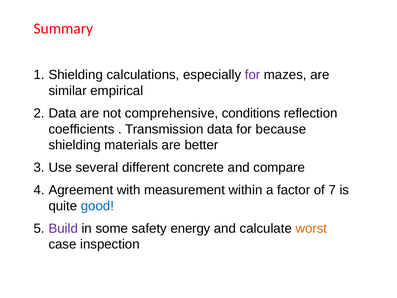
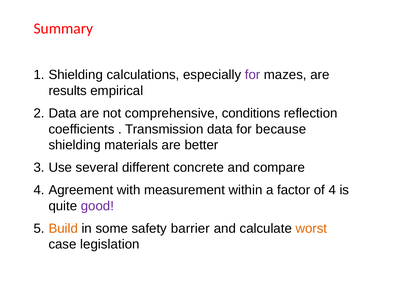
similar: similar -> results
of 7: 7 -> 4
good colour: blue -> purple
Build colour: purple -> orange
energy: energy -> barrier
inspection: inspection -> legislation
